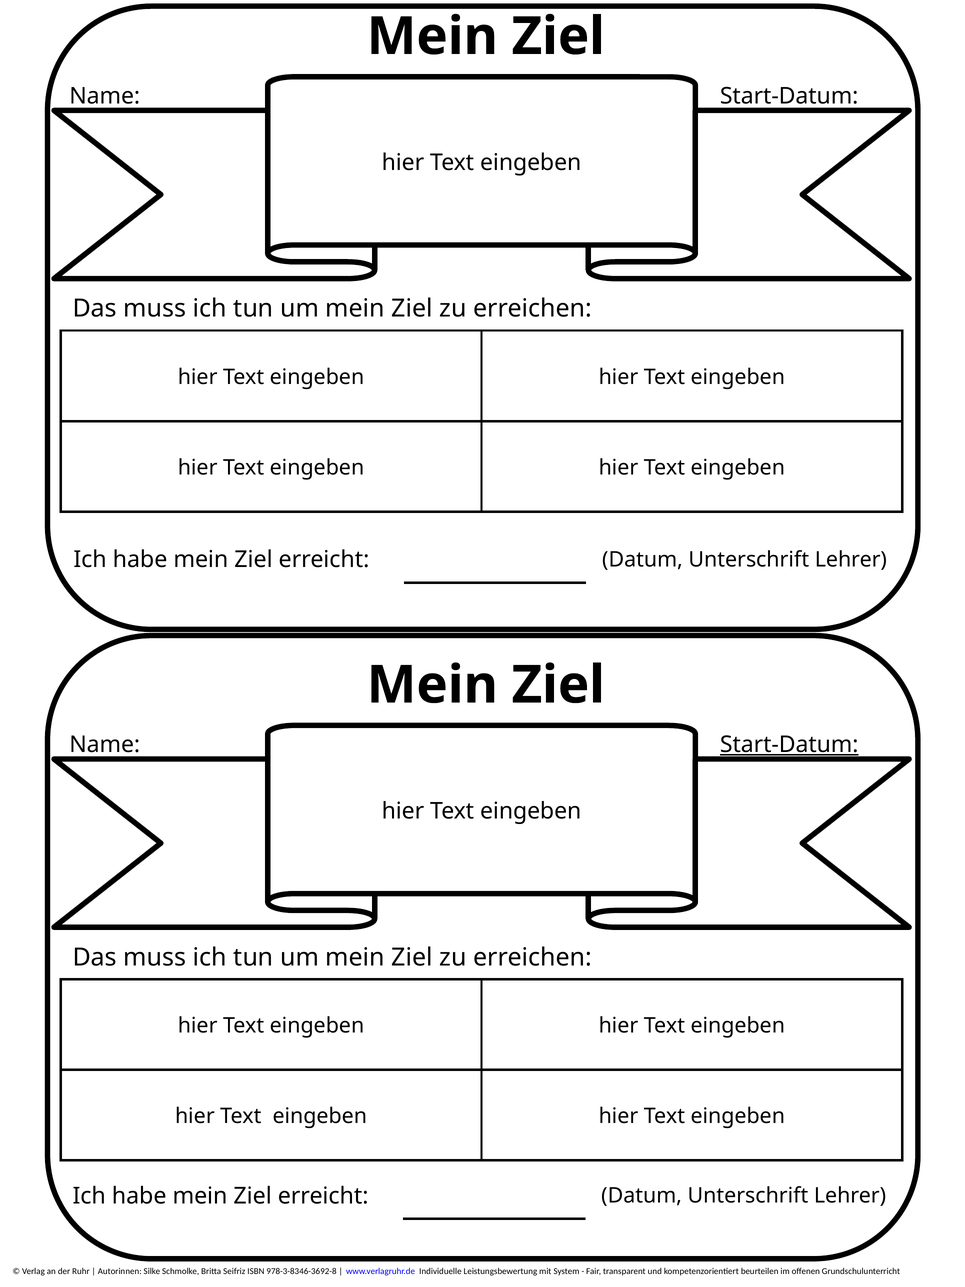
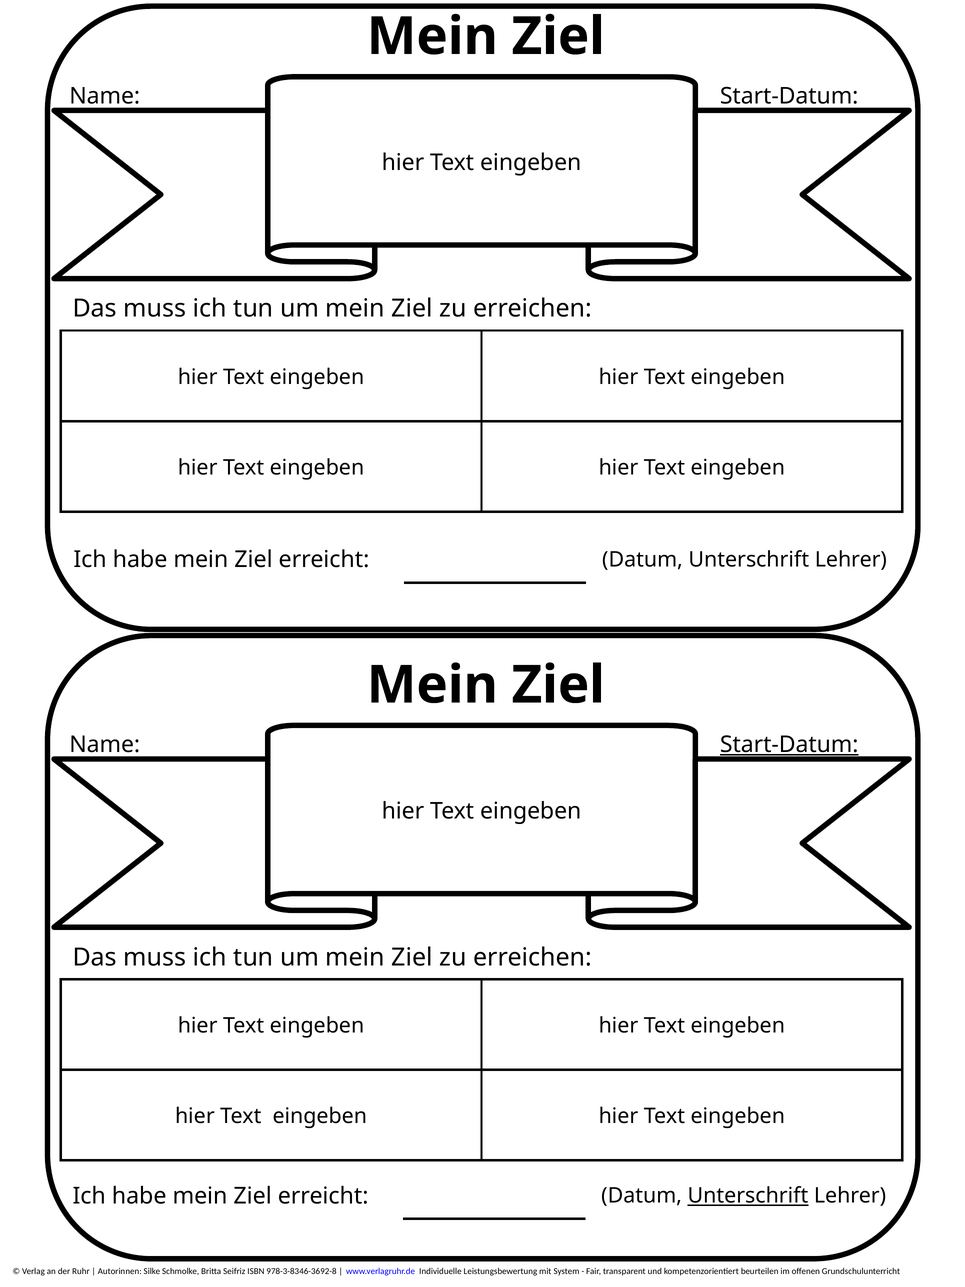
Unterschrift at (748, 1196) underline: none -> present
